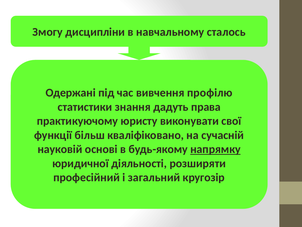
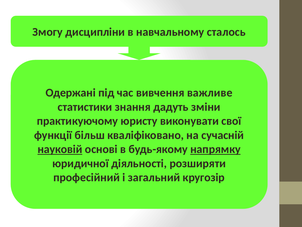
профілю: профілю -> важливе
права: права -> зміни
науковій underline: none -> present
